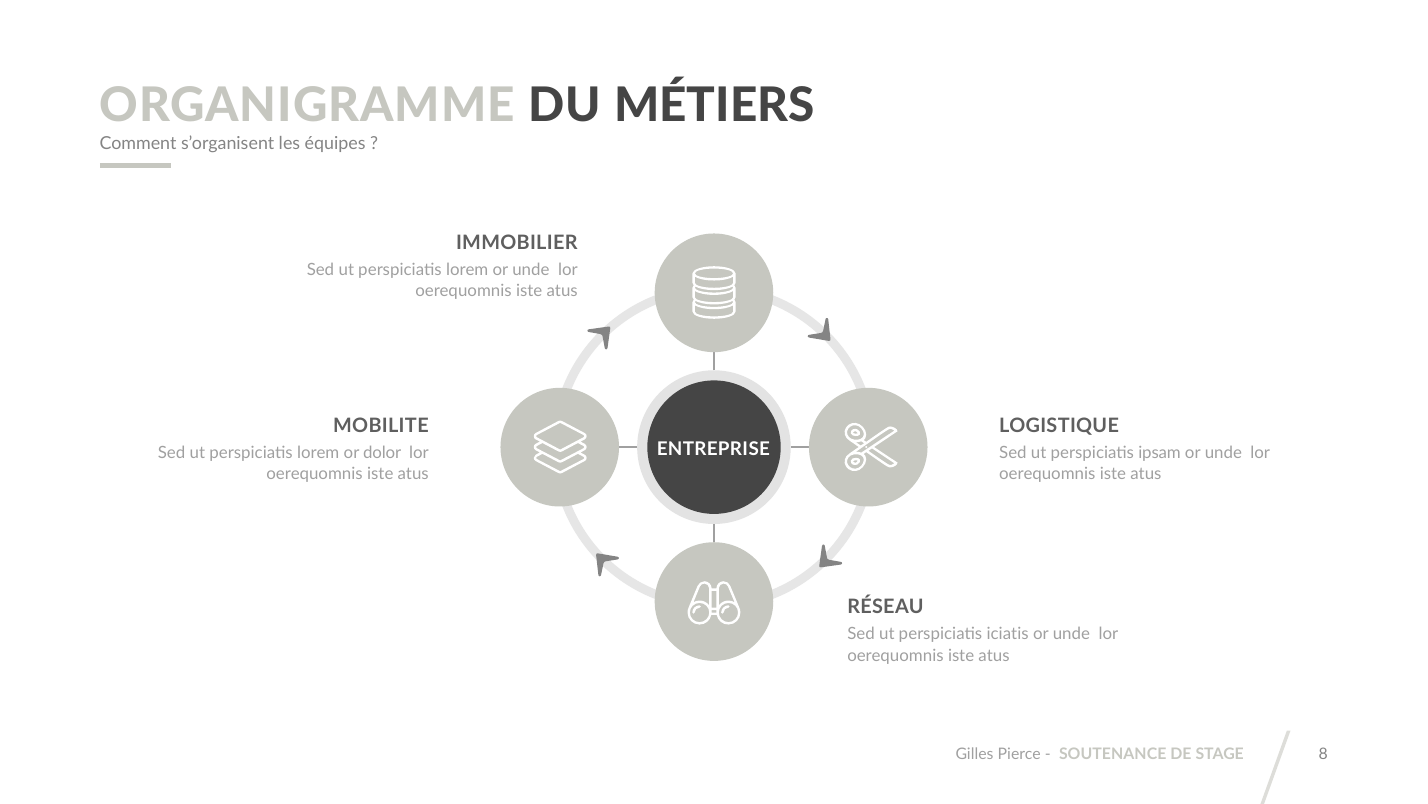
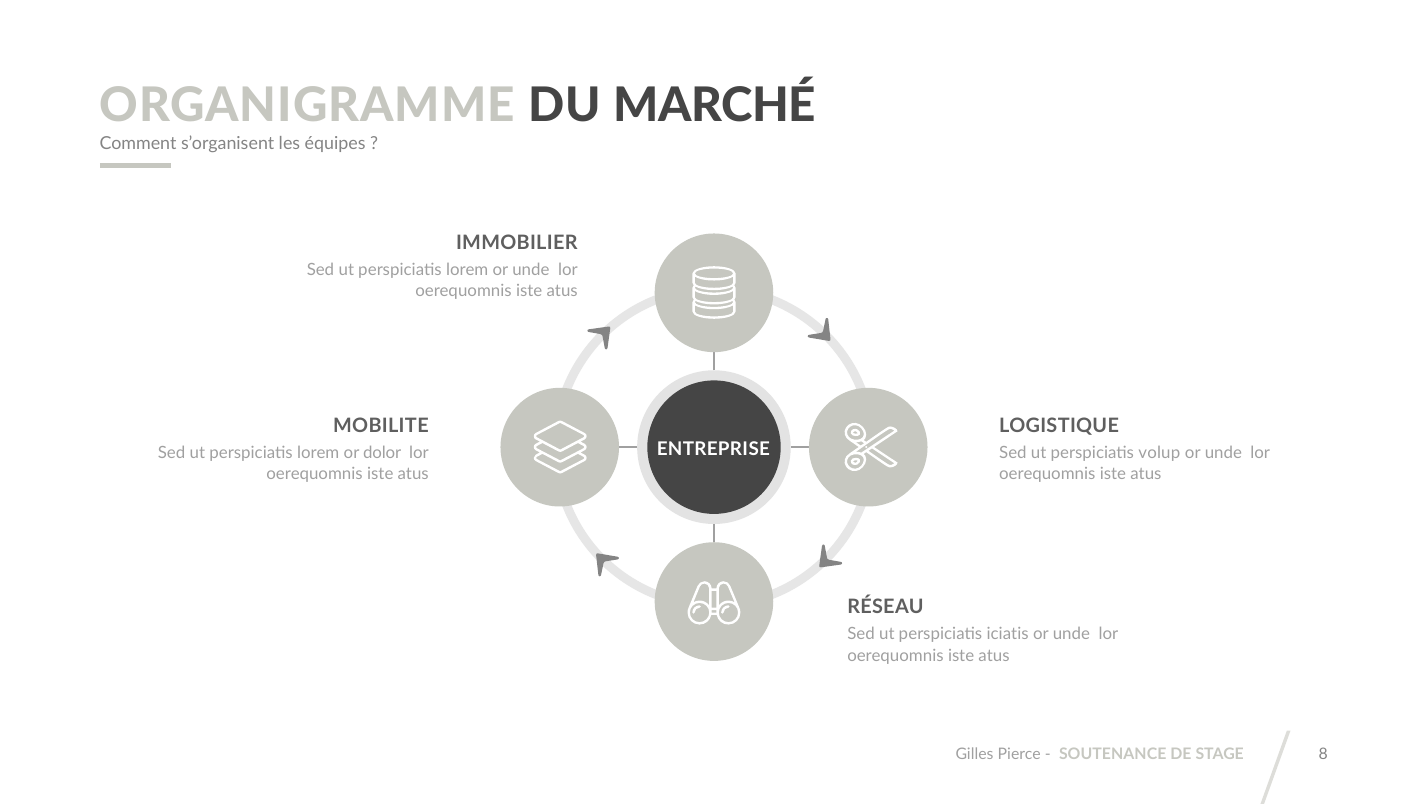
MÉTIERS: MÉTIERS -> MARCHÉ
ipsam: ipsam -> volup
